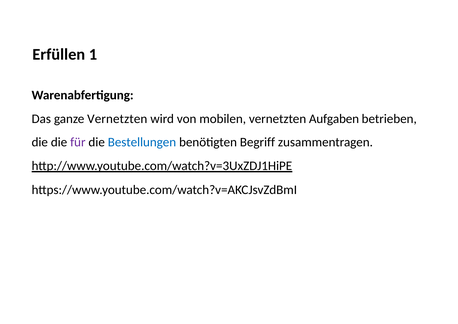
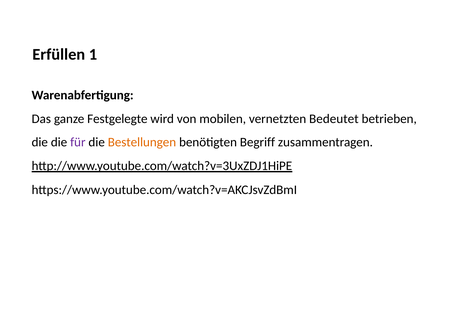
ganze Vernetzten: Vernetzten -> Festgelegte
Aufgaben: Aufgaben -> Bedeutet
Bestellungen colour: blue -> orange
